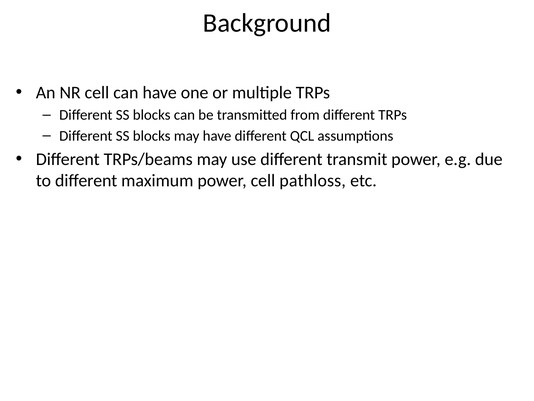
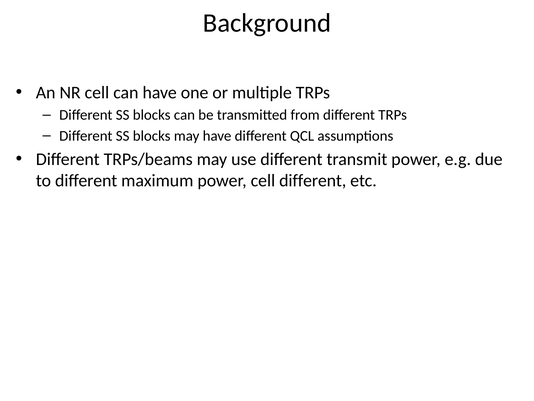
cell pathloss: pathloss -> different
